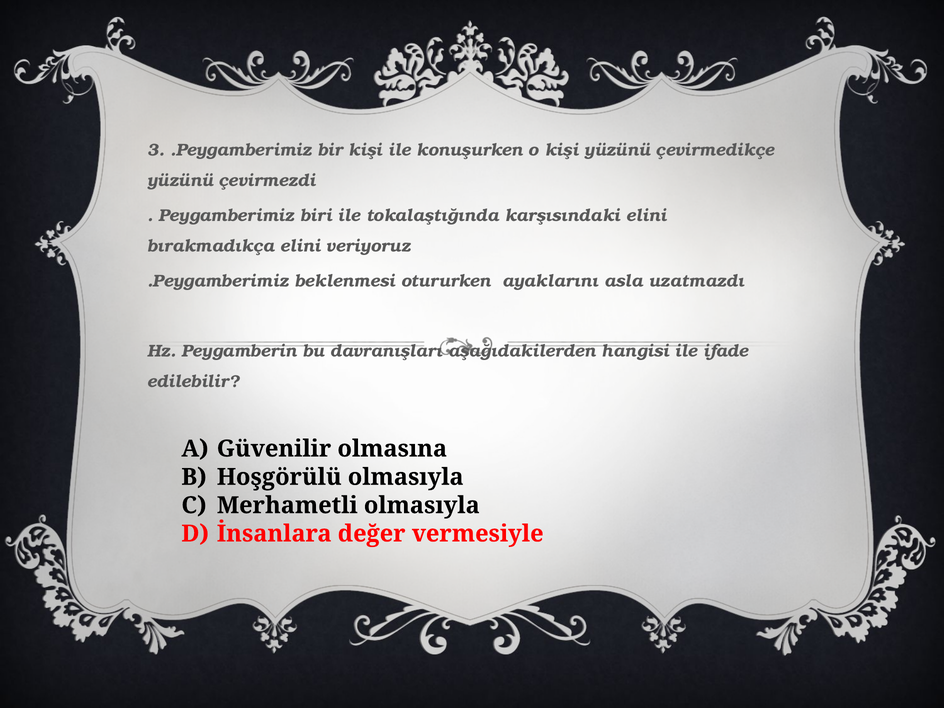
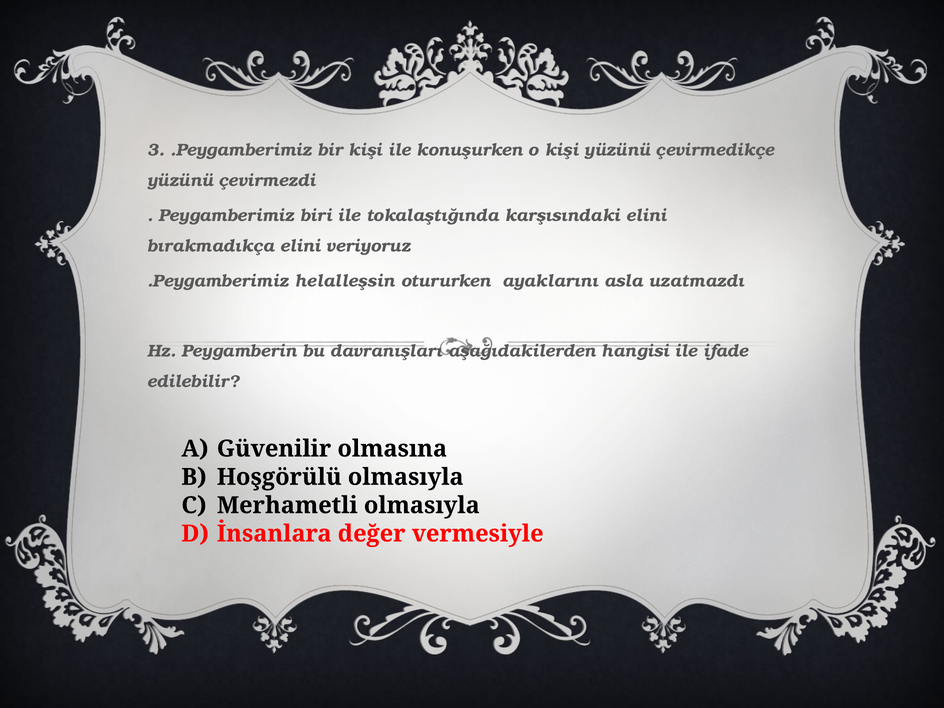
beklenmesi: beklenmesi -> helalleşsin
